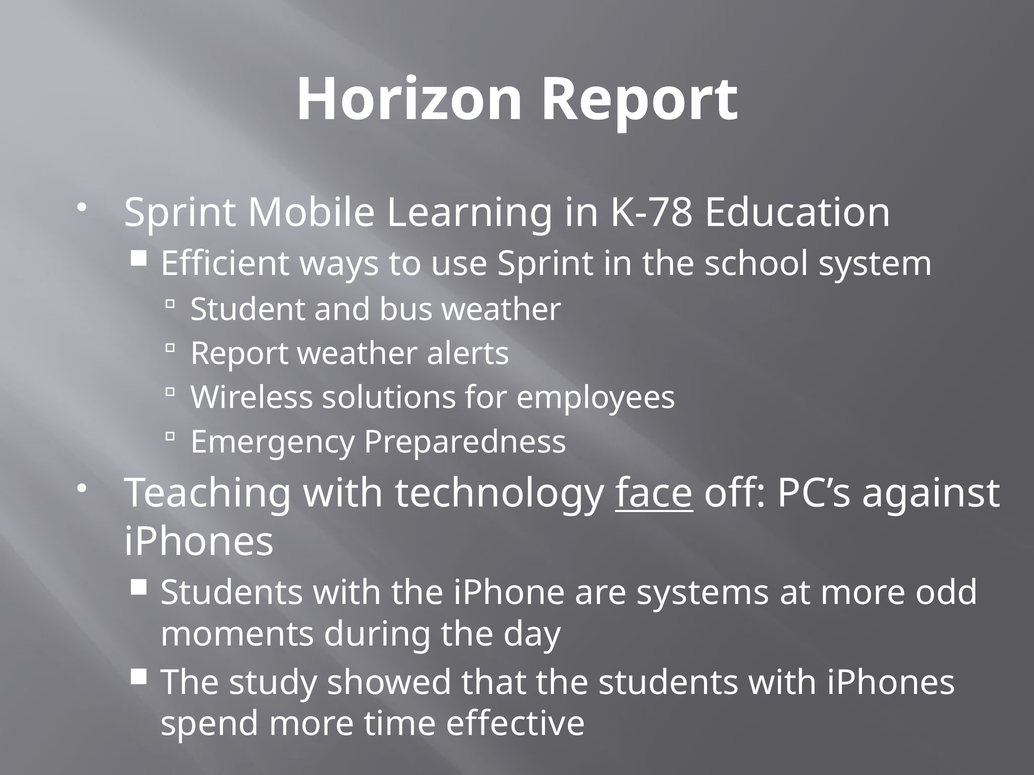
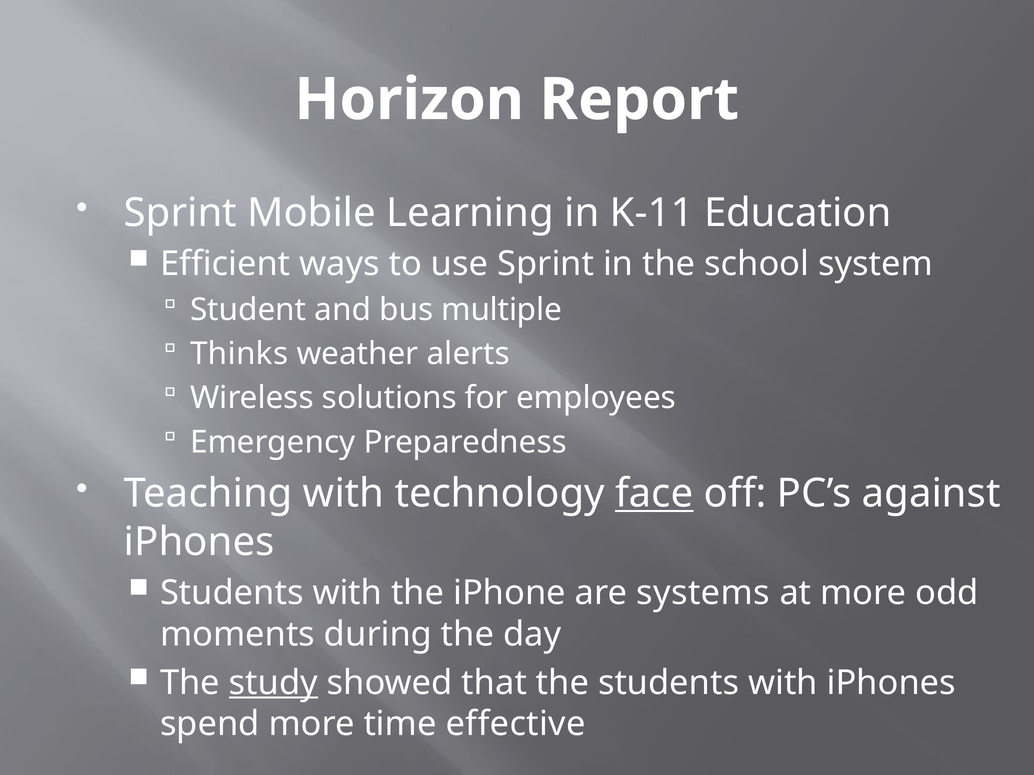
K-78: K-78 -> K-11
bus weather: weather -> multiple
Report at (239, 354): Report -> Thinks
study underline: none -> present
